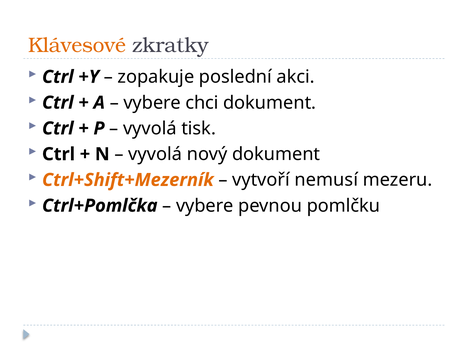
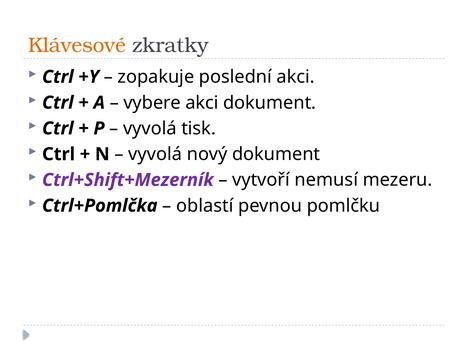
vybere chci: chci -> akci
Ctrl+Shift+Mezerník colour: orange -> purple
vybere at (205, 206): vybere -> oblastí
